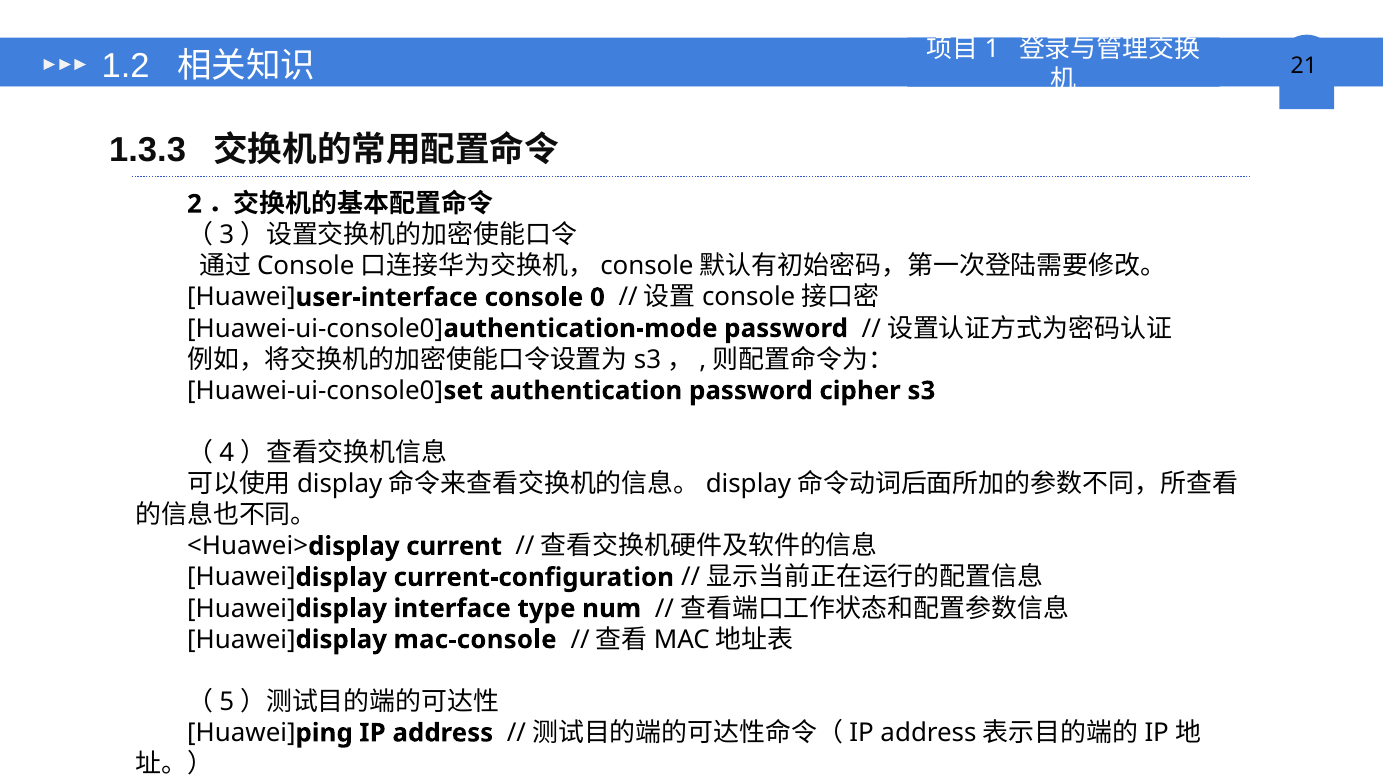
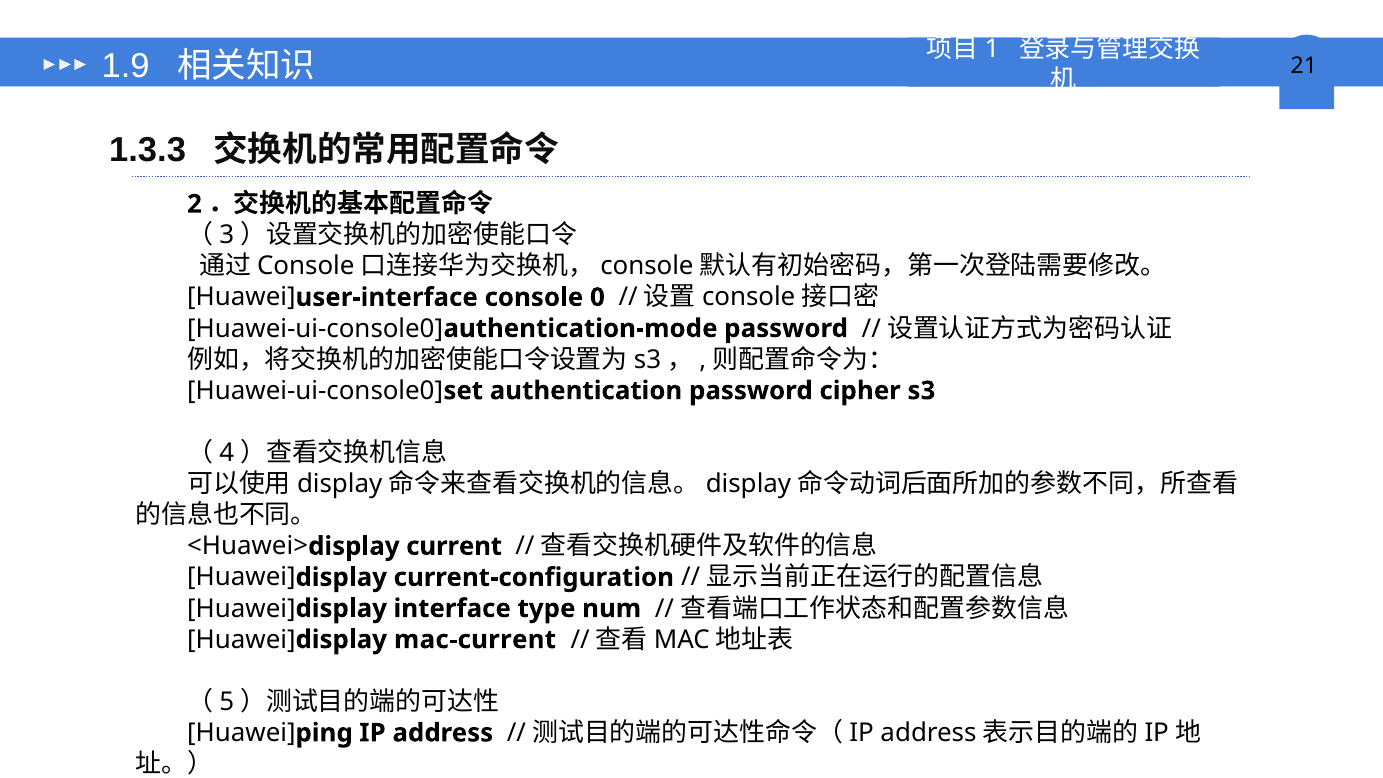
1.2: 1.2 -> 1.9
mac-console: mac-console -> mac-current
